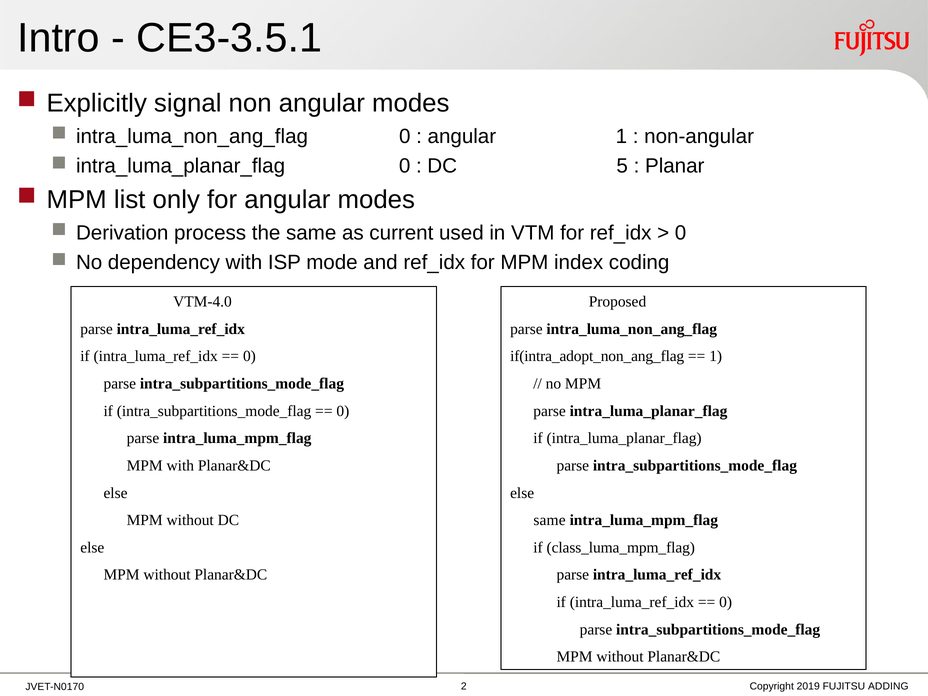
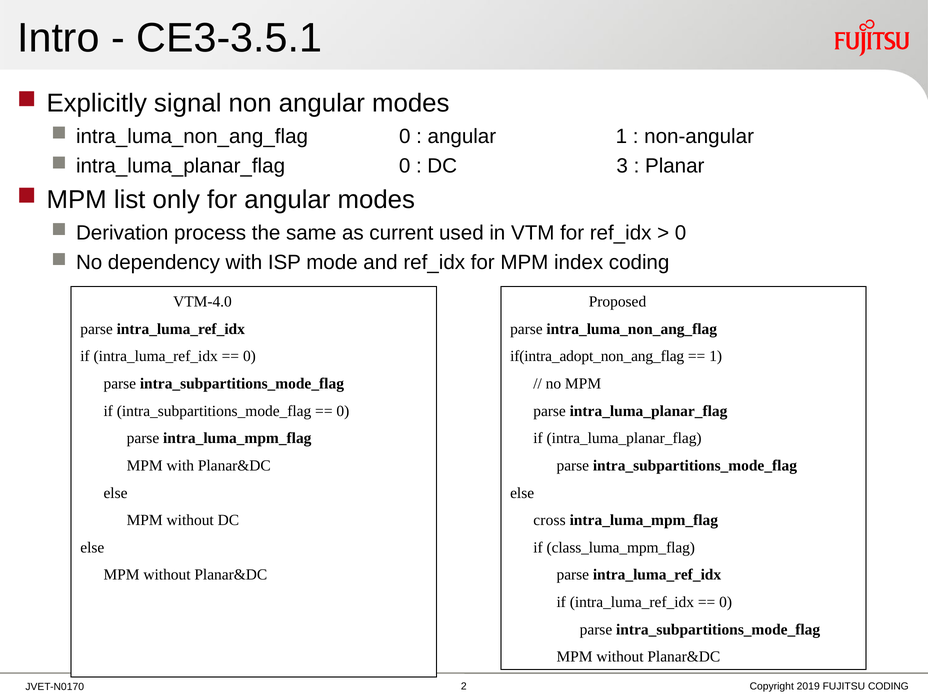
5: 5 -> 3
same at (550, 520): same -> cross
FUJITSU ADDING: ADDING -> CODING
